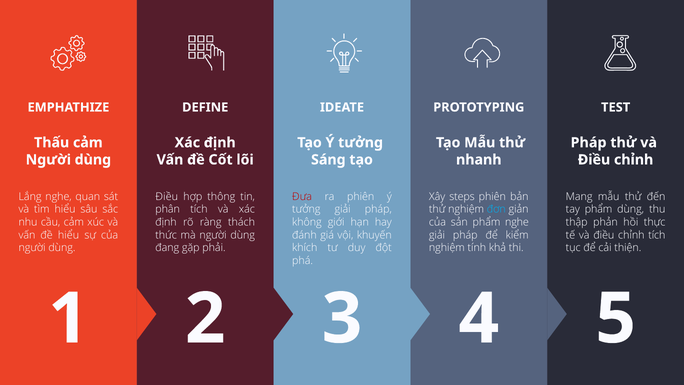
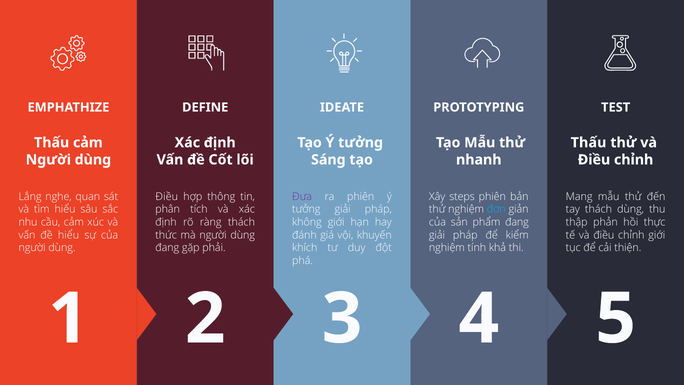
Pháp at (589, 143): Pháp -> Thấu
Đưa colour: red -> purple
tay phẩm: phẩm -> thách
phẩm nghe: nghe -> đang
chỉnh tích: tích -> giới
